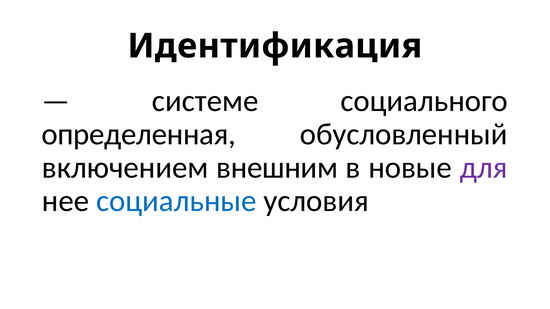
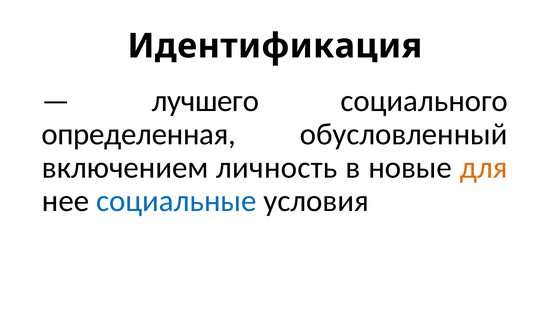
системе: системе -> лучшего
внешним: внешним -> личность
для colour: purple -> orange
